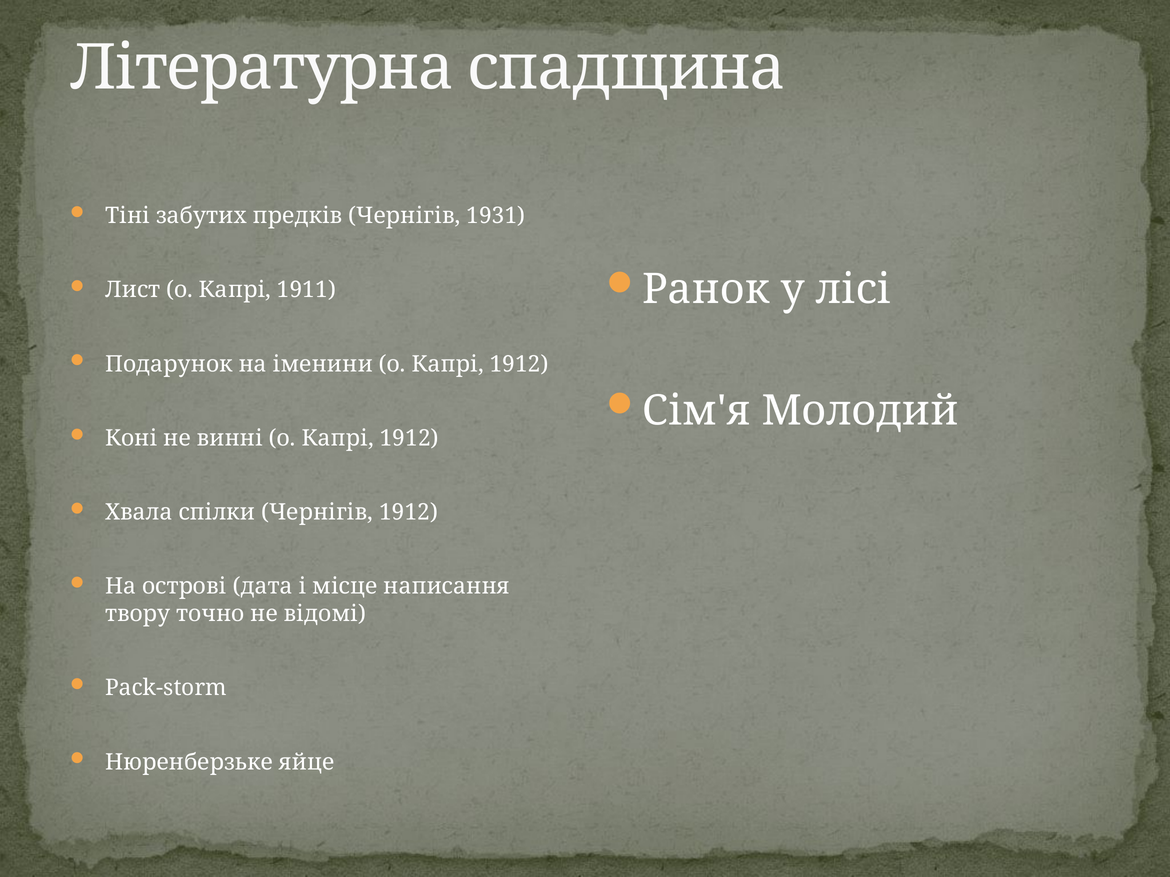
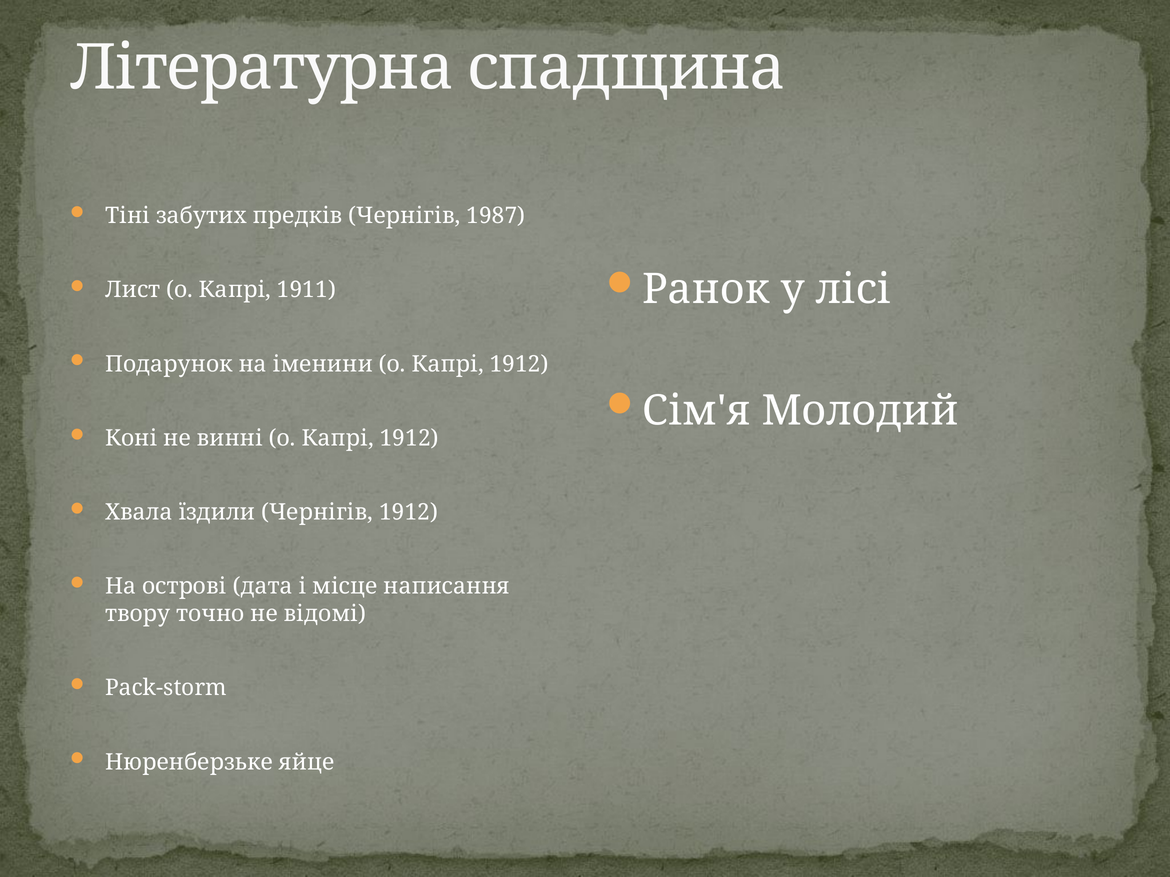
1931: 1931 -> 1987
спілки: спілки -> їздили
